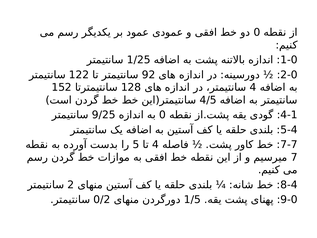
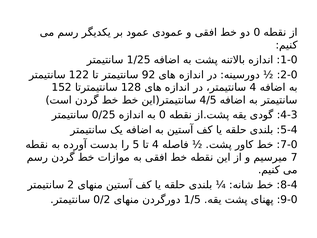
9/25: 9/25 -> 0/25
4-1: 4-1 -> 4-3
7-7: 7-7 -> 7-0
